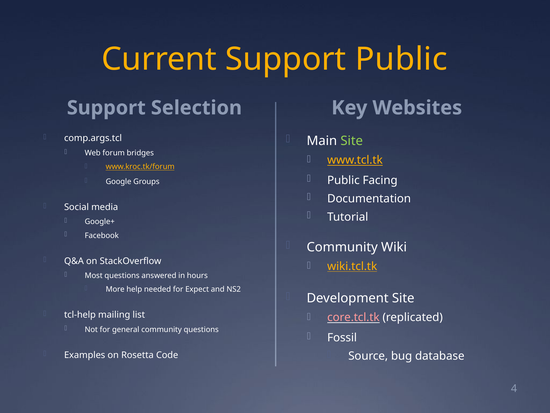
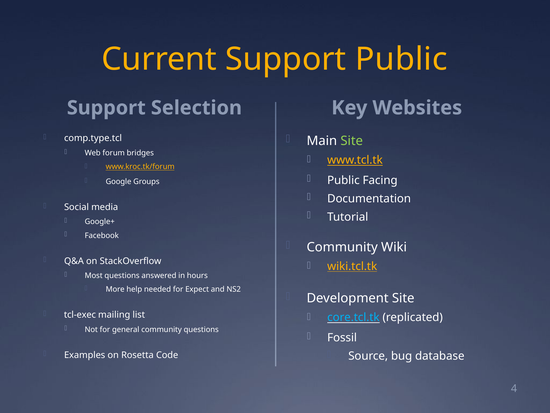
comp.args.tcl: comp.args.tcl -> comp.type.tcl
tcl-help: tcl-help -> tcl-exec
core.tcl.tk colour: pink -> light blue
